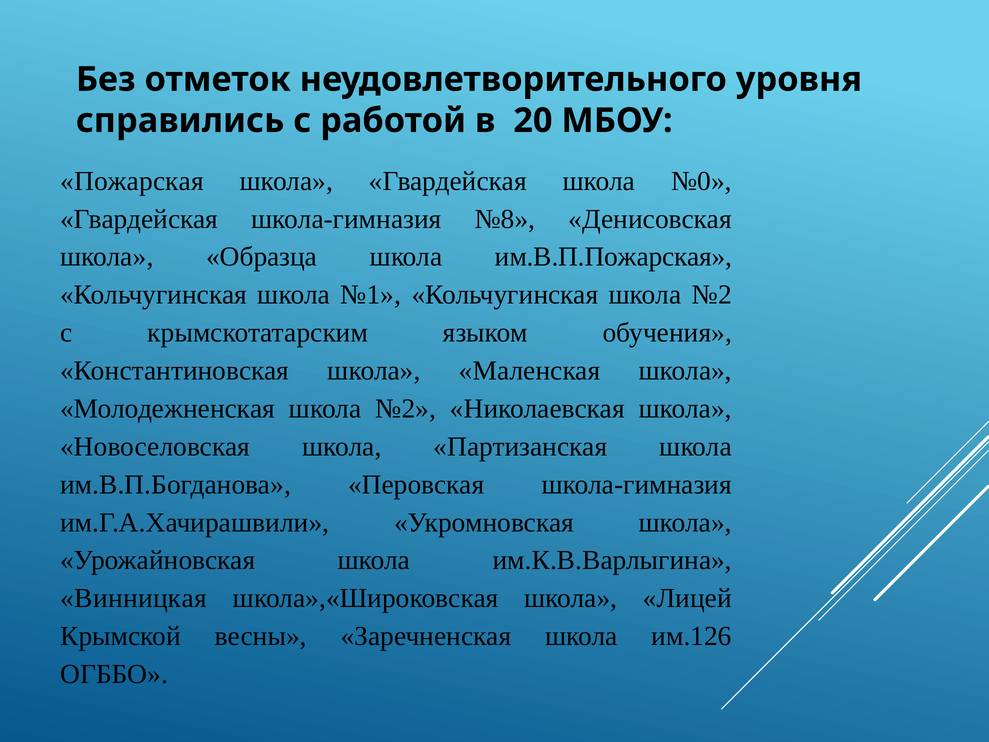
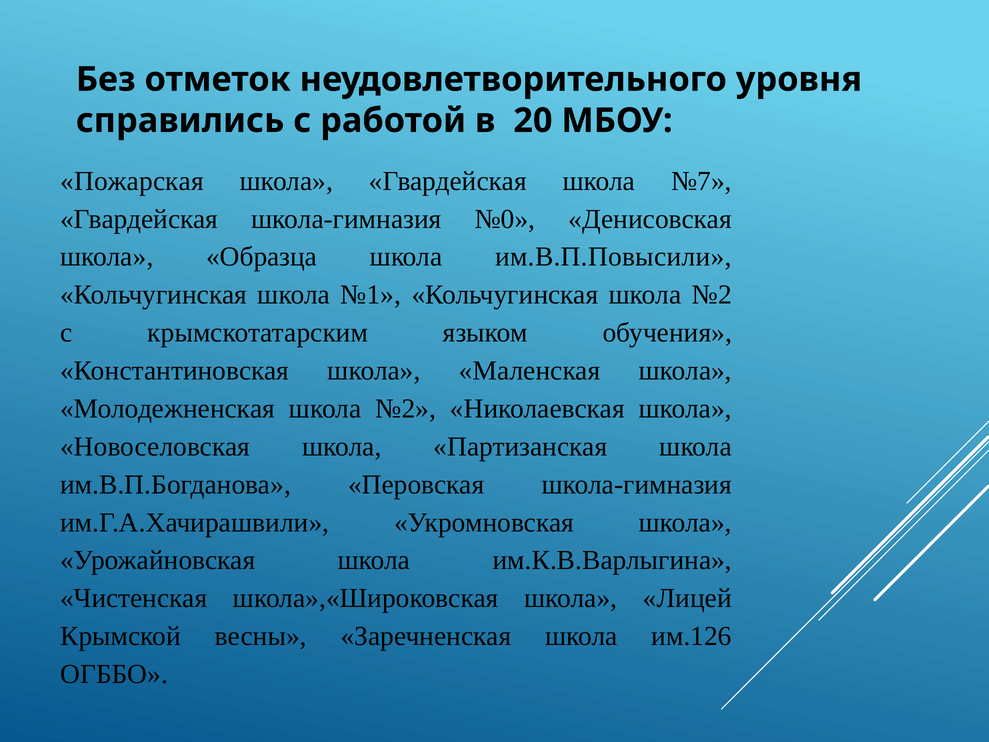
№0: №0 -> №7
№8: №8 -> №0
им.В.П.Пожарская: им.В.П.Пожарская -> им.В.П.Повысили
Винницкая: Винницкая -> Чистенская
